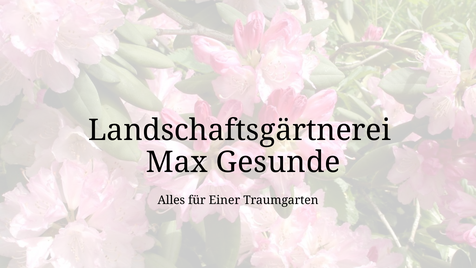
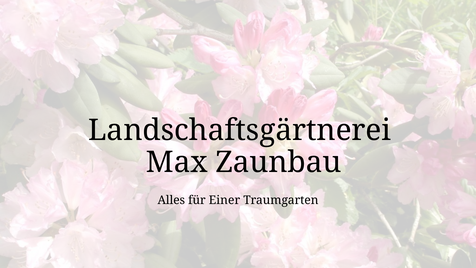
Gesunde: Gesunde -> Zaunbau
